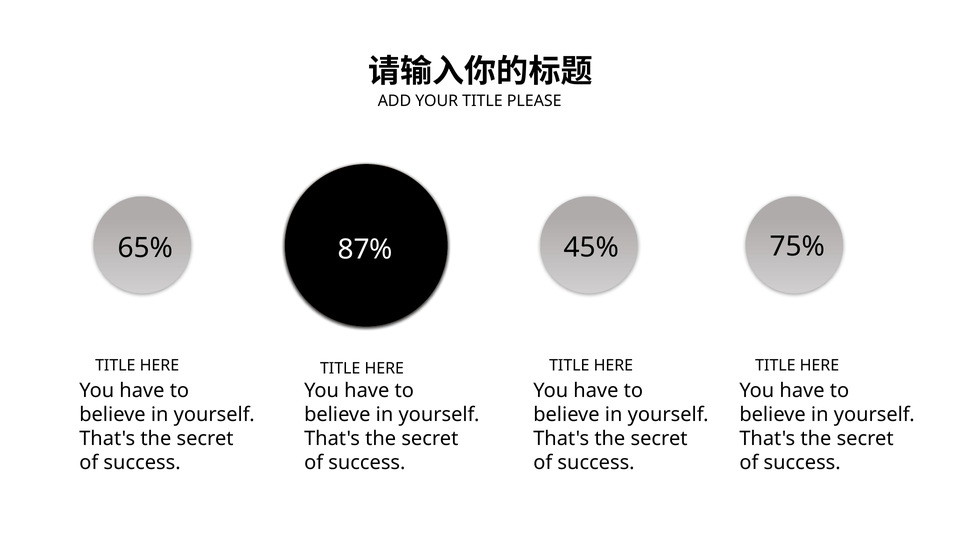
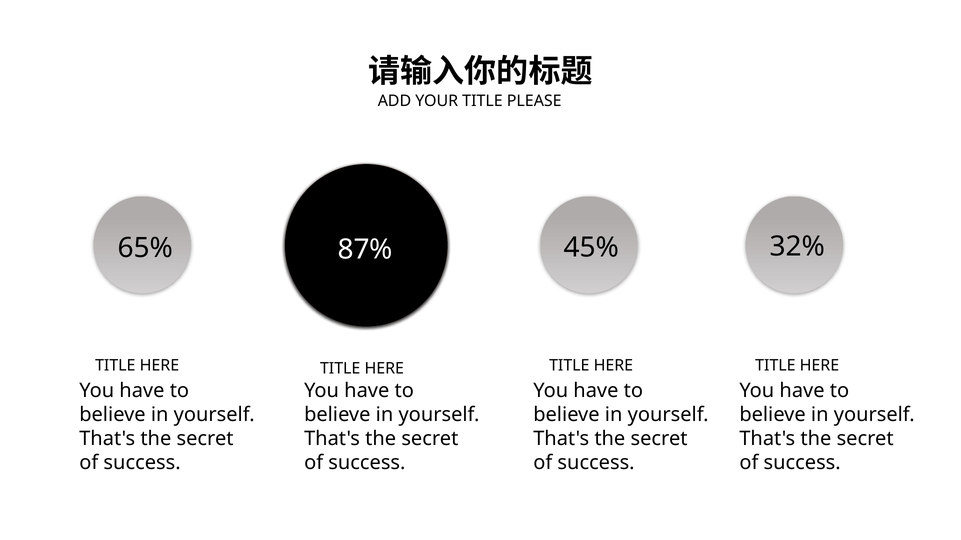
75%: 75% -> 32%
